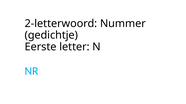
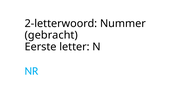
gedichtje: gedichtje -> gebracht
